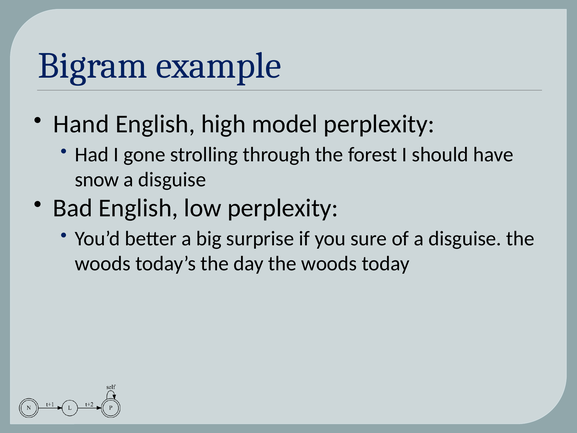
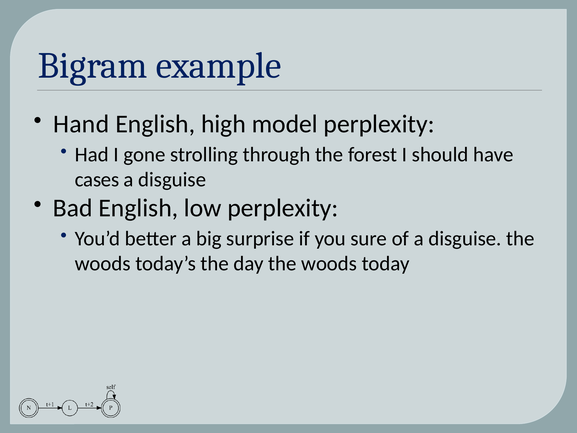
snow: snow -> cases
